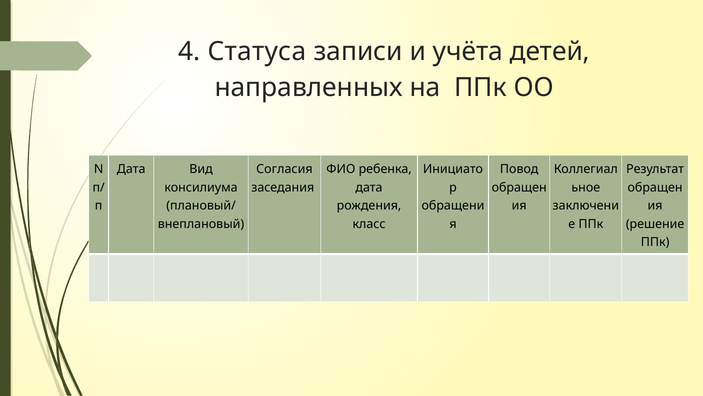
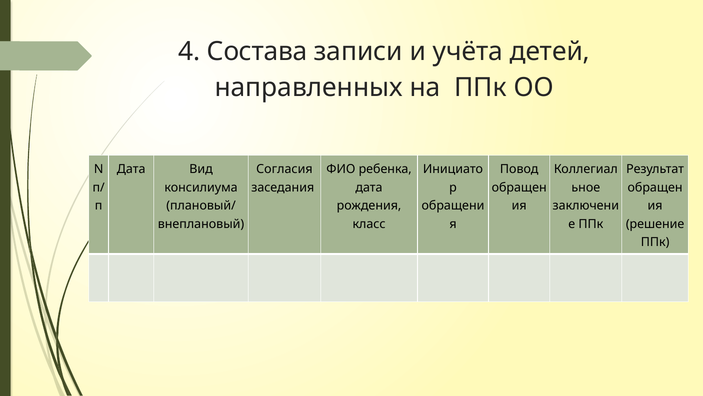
Статуса: Статуса -> Состава
